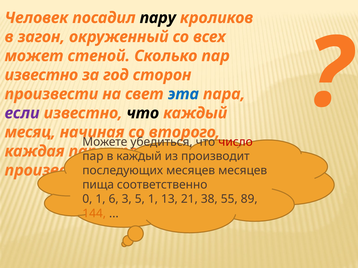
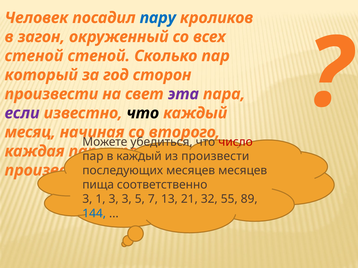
пару at (158, 18) colour: black -> blue
может at (34, 56): может -> стеной
известно at (41, 75): известно -> который
эта colour: blue -> purple
производит at (215, 156): производит -> произвести
0 at (87, 199): 0 -> 3
1 6: 6 -> 3
5 1: 1 -> 7
38: 38 -> 32
144 colour: orange -> blue
